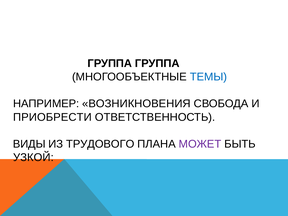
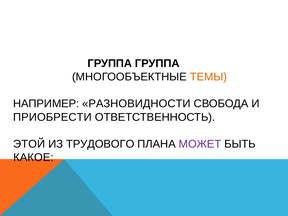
ТЕМЫ colour: blue -> orange
ВОЗНИКНОВЕНИЯ: ВОЗНИКНОВЕНИЯ -> РАЗНОВИДНОСТИ
ВИДЫ: ВИДЫ -> ЭТОЙ
УЗКОЙ: УЗКОЙ -> КАКОЕ
